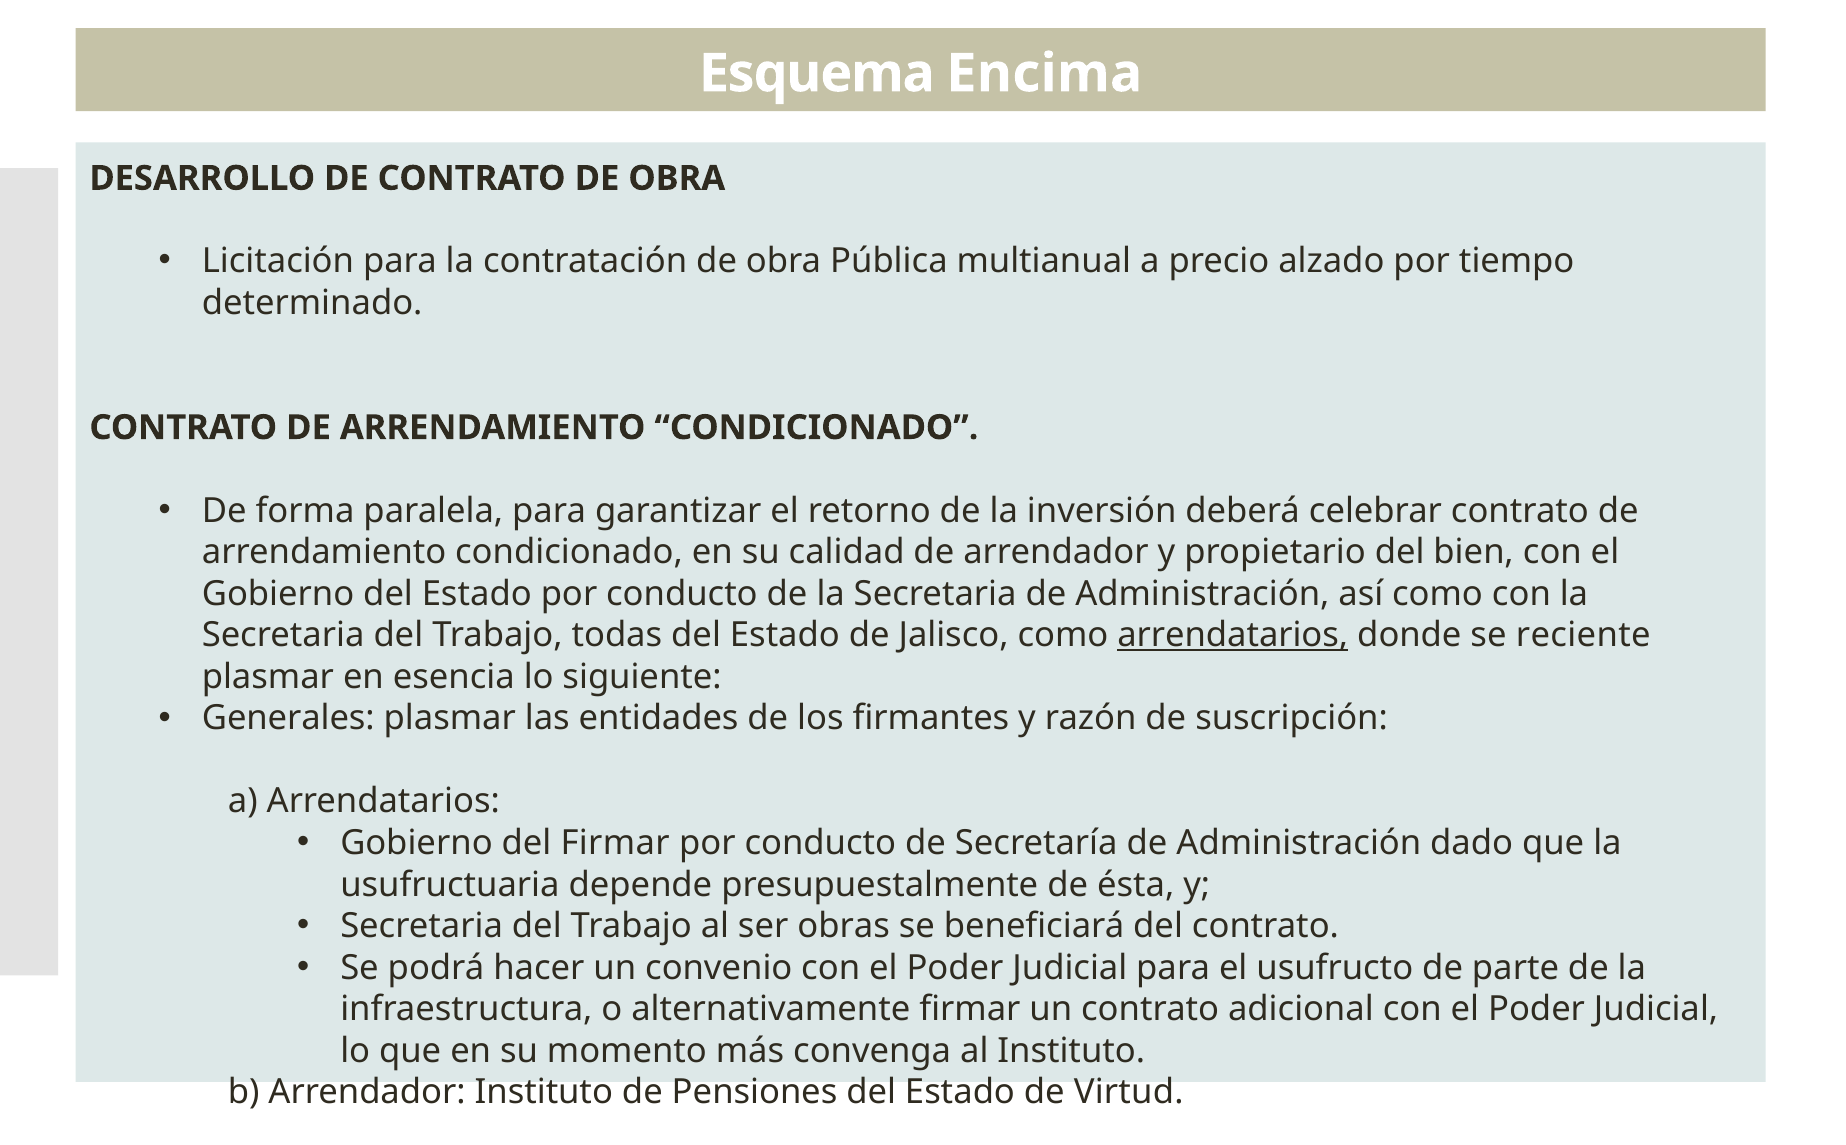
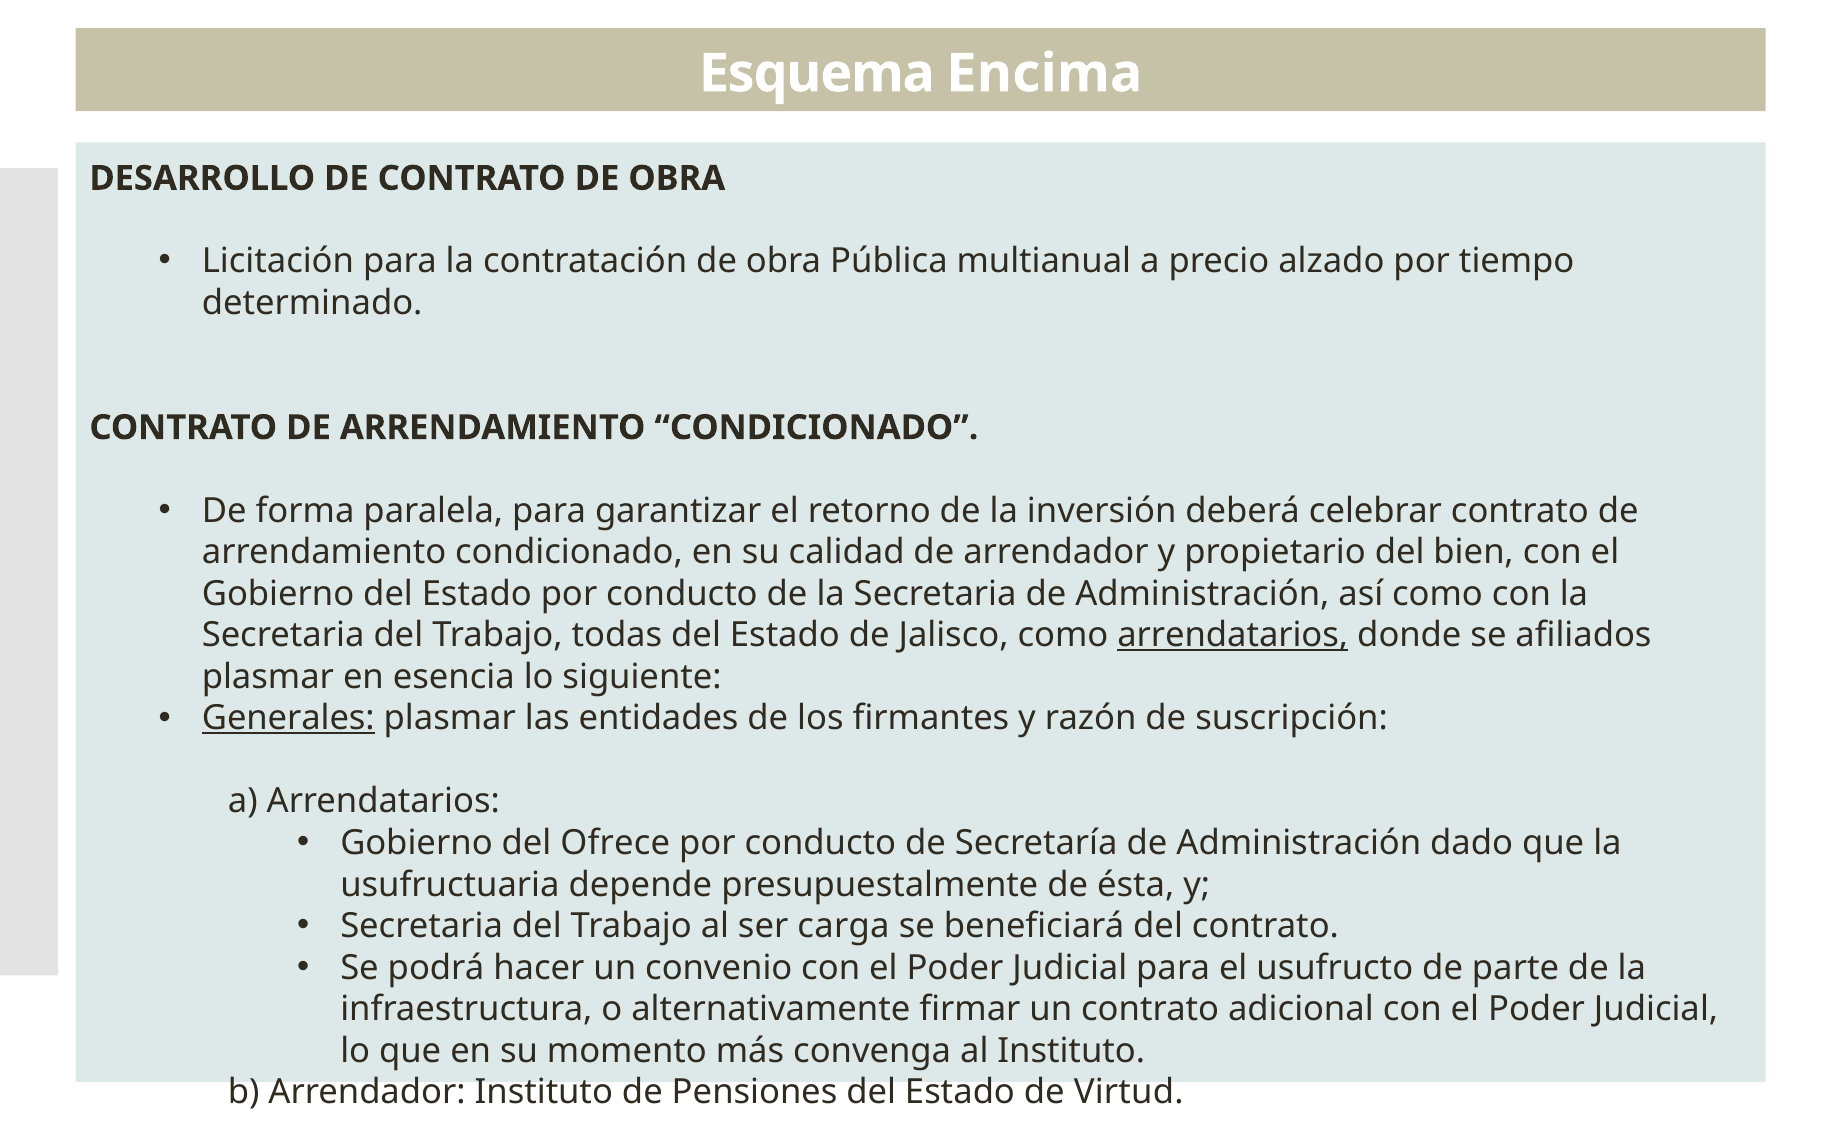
reciente: reciente -> afiliados
Generales underline: none -> present
del Firmar: Firmar -> Ofrece
obras: obras -> carga
